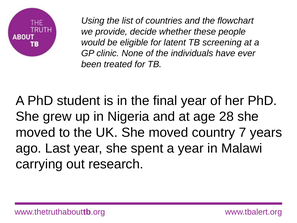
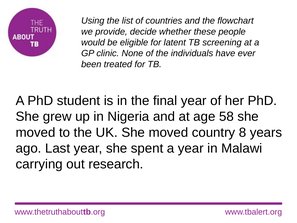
28: 28 -> 58
7: 7 -> 8
